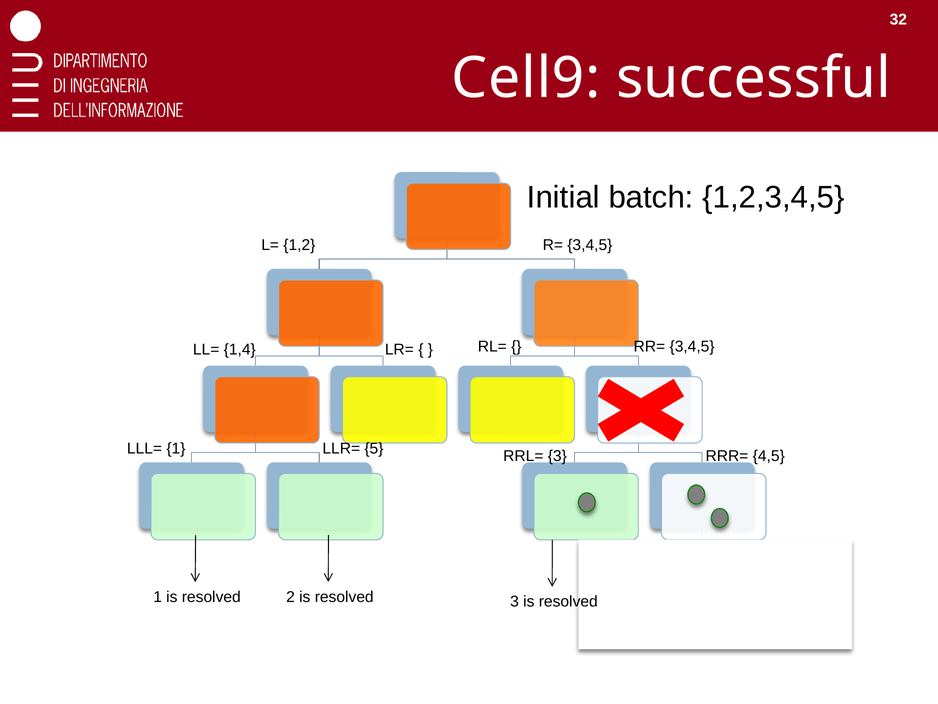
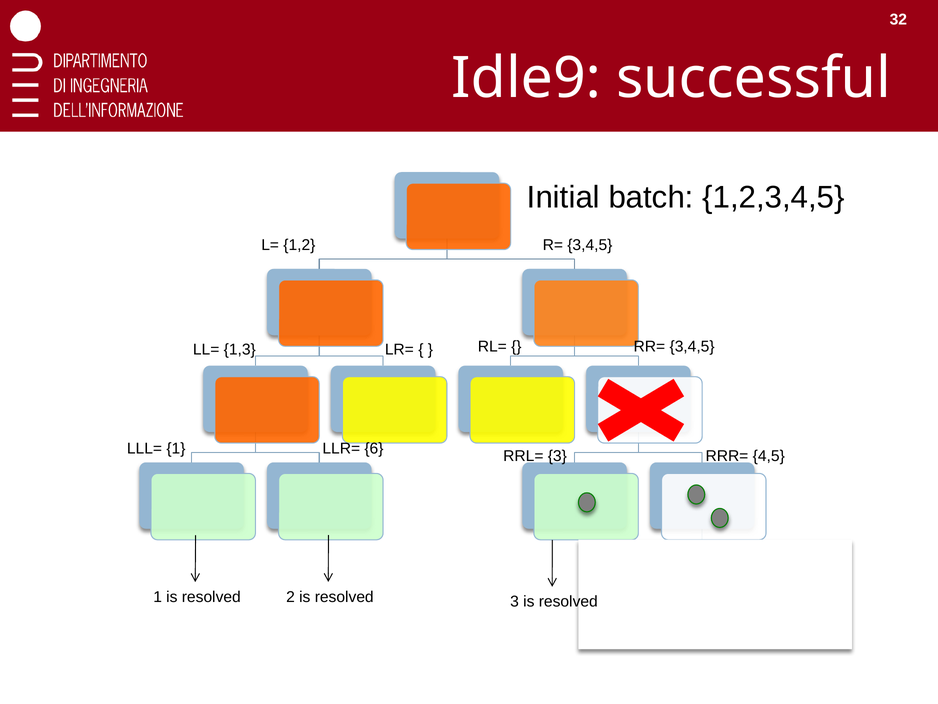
Cell9: Cell9 -> Idle9
1,4: 1,4 -> 1,3
5: 5 -> 6
